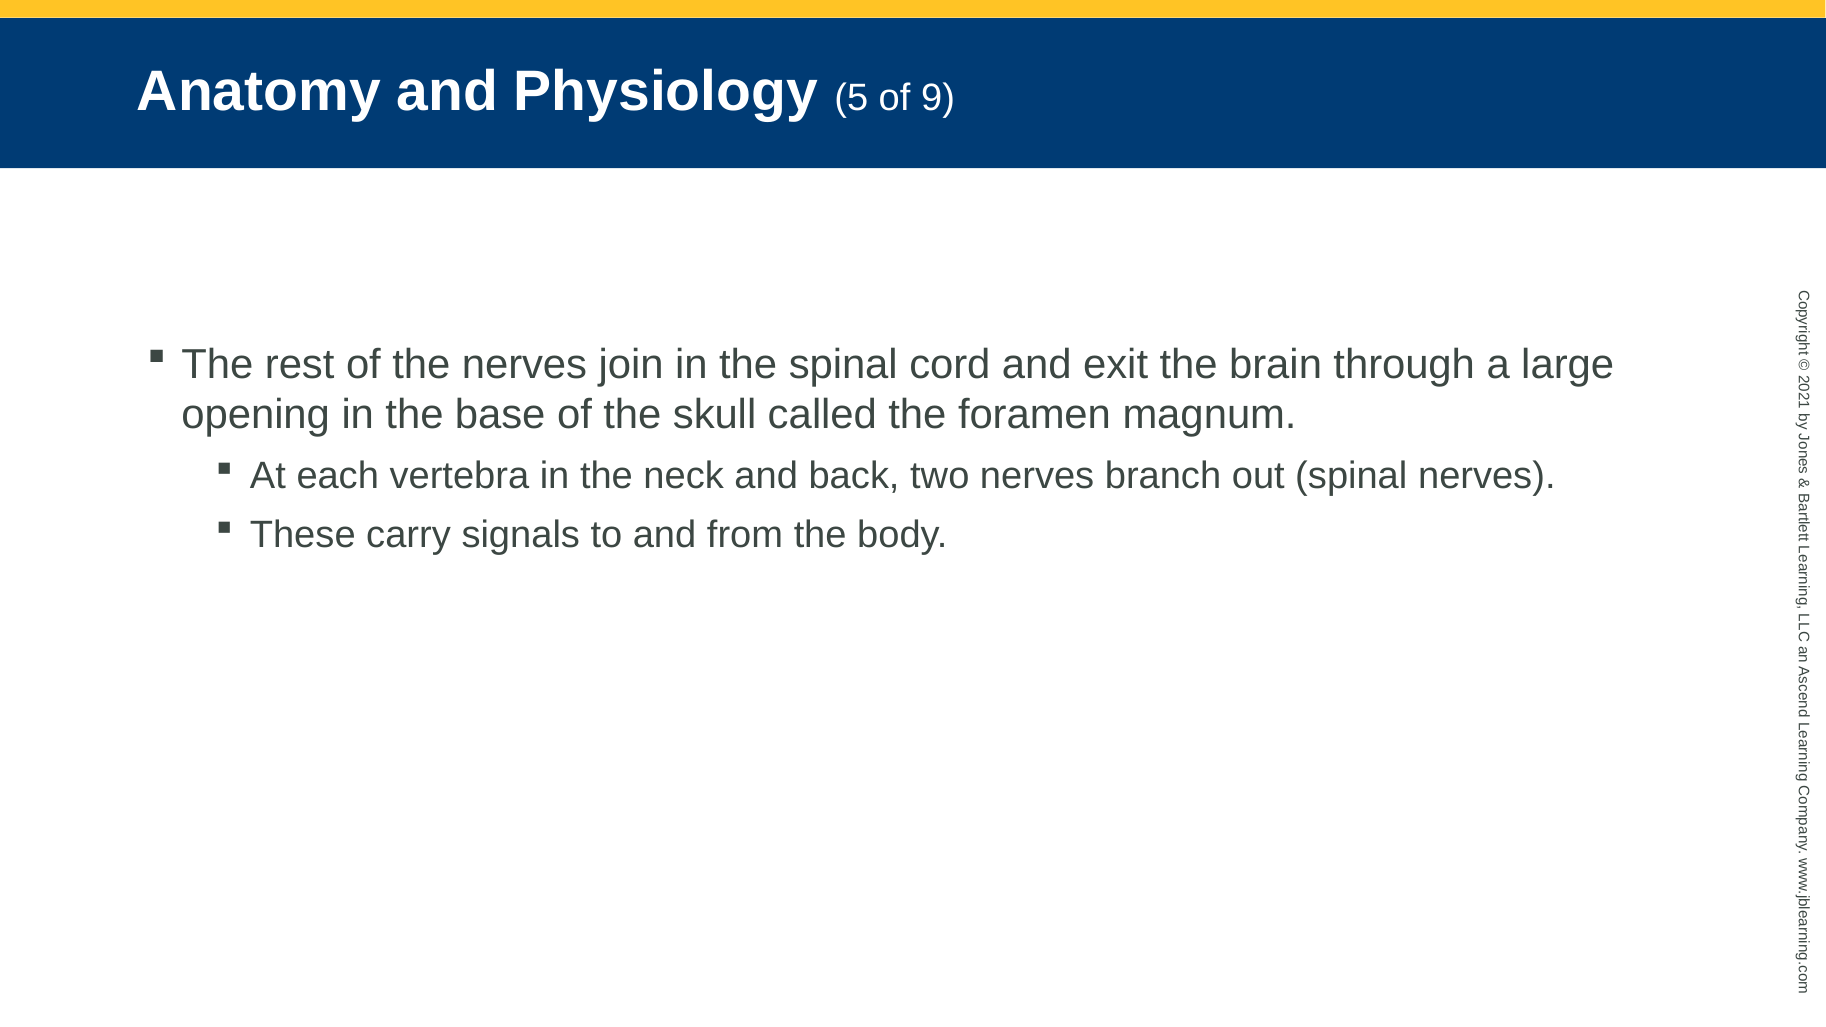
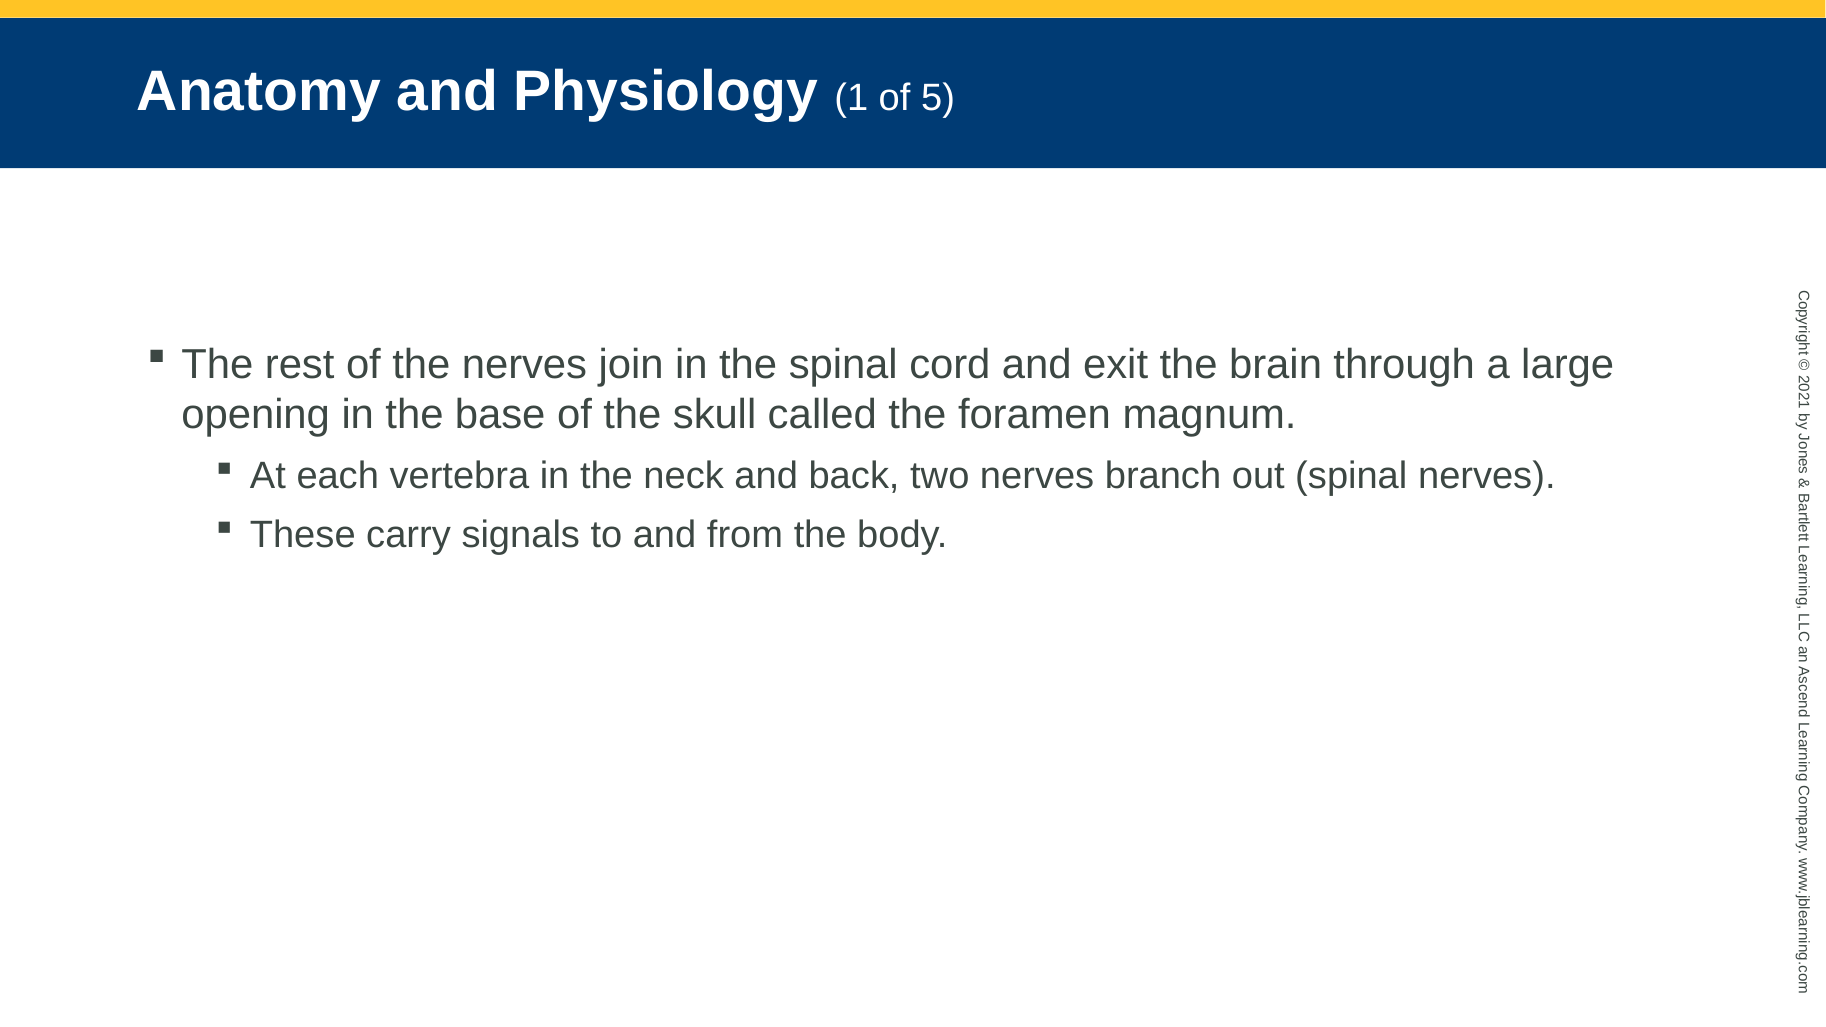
Physiology 5: 5 -> 1
9: 9 -> 5
